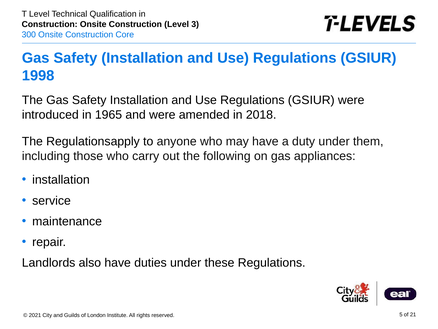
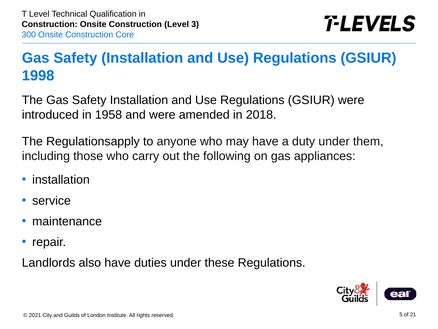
1965: 1965 -> 1958
